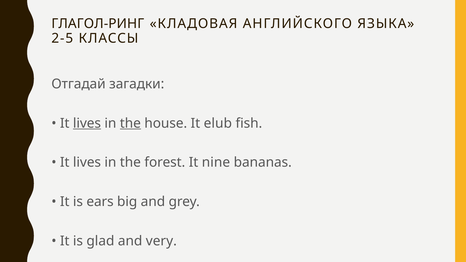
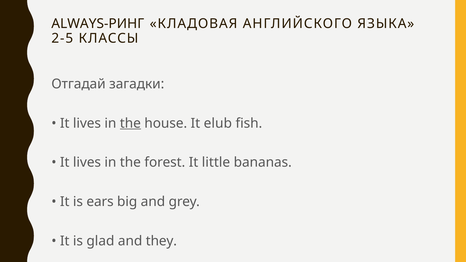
ГЛАГОЛ-РИНГ: ГЛАГОЛ-РИНГ -> ALWAYS-РИНГ
lives at (87, 123) underline: present -> none
nine: nine -> little
very: very -> they
